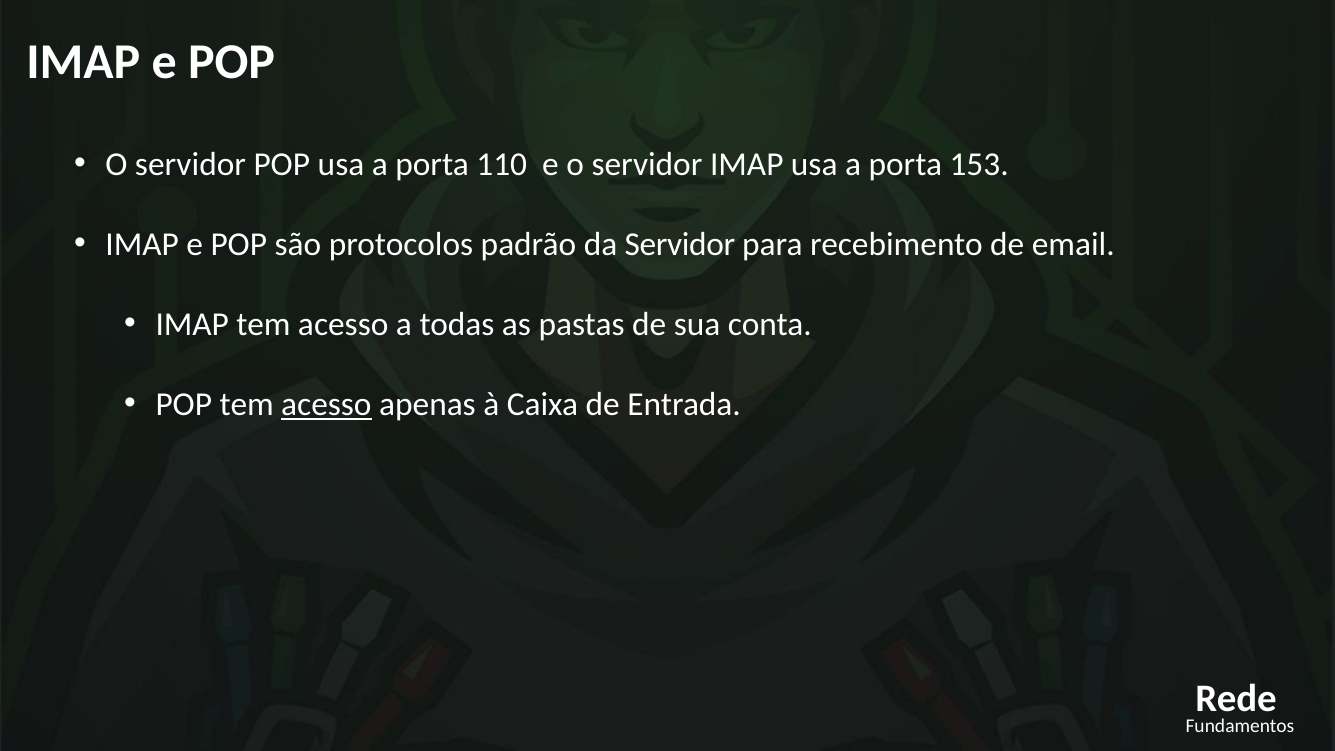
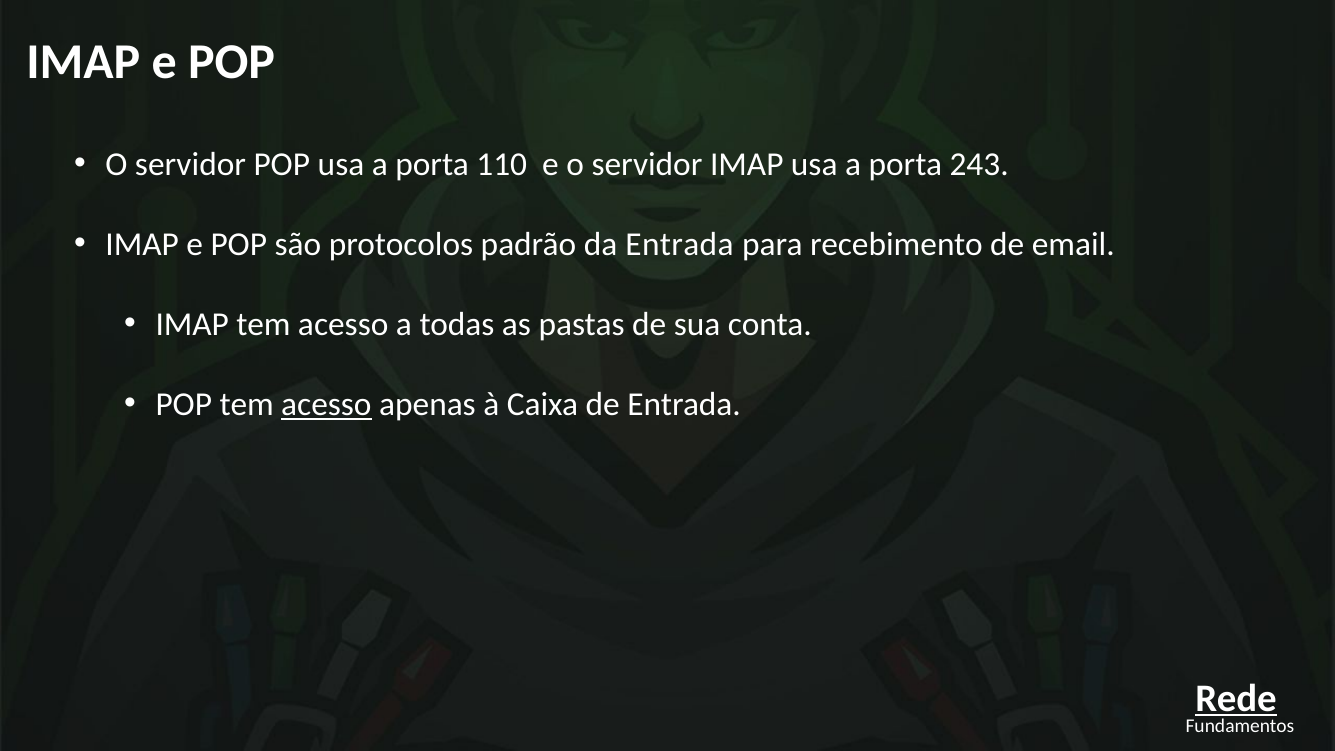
153: 153 -> 243
da Servidor: Servidor -> Entrada
Rede underline: none -> present
